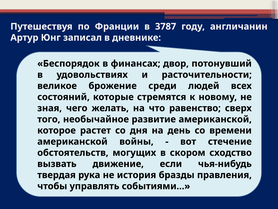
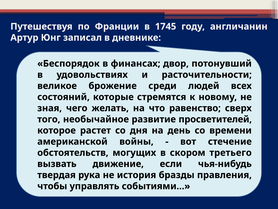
3787: 3787 -> 1745
развитие американской: американской -> просветителей
сходство: сходство -> третьего
